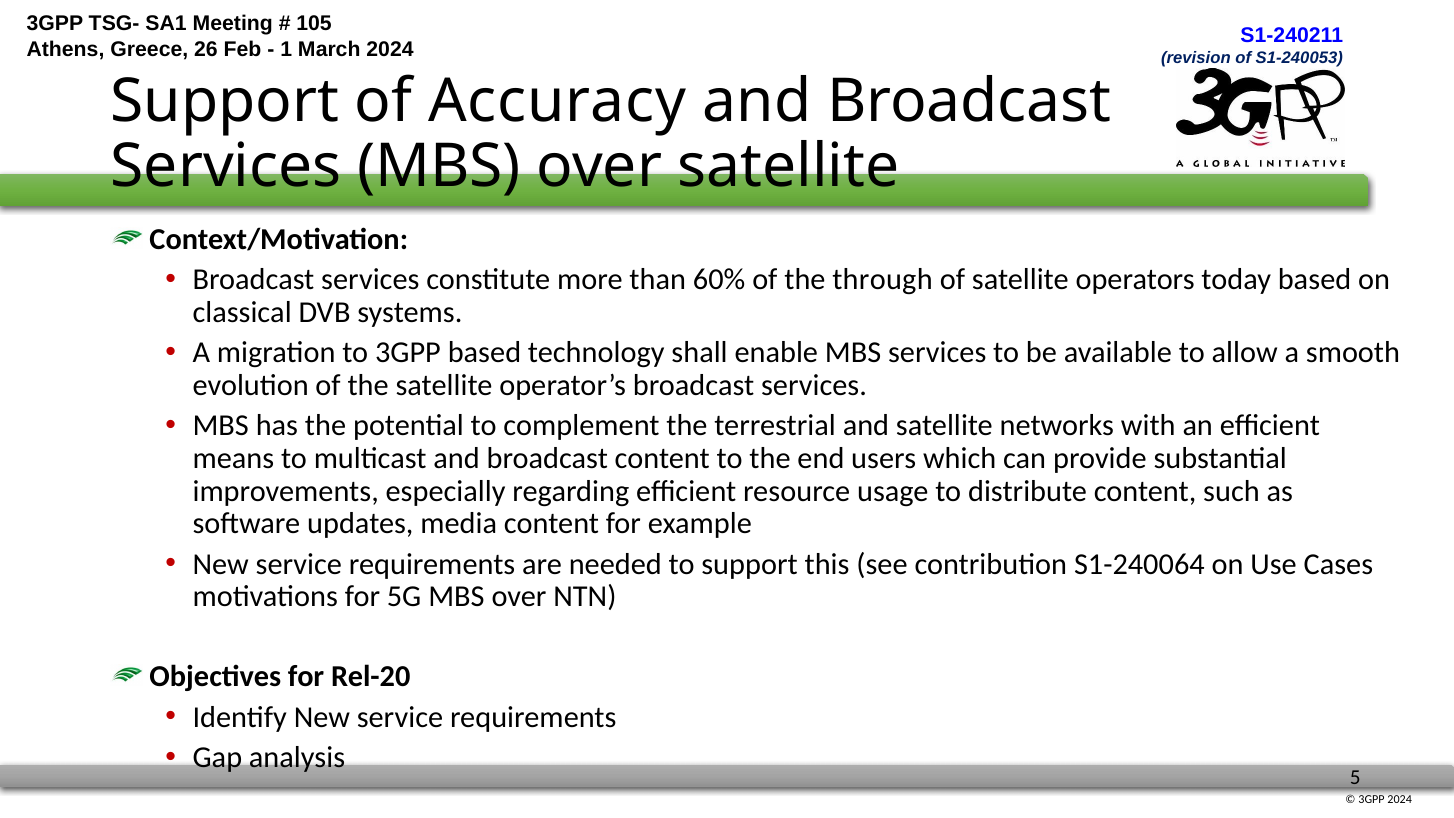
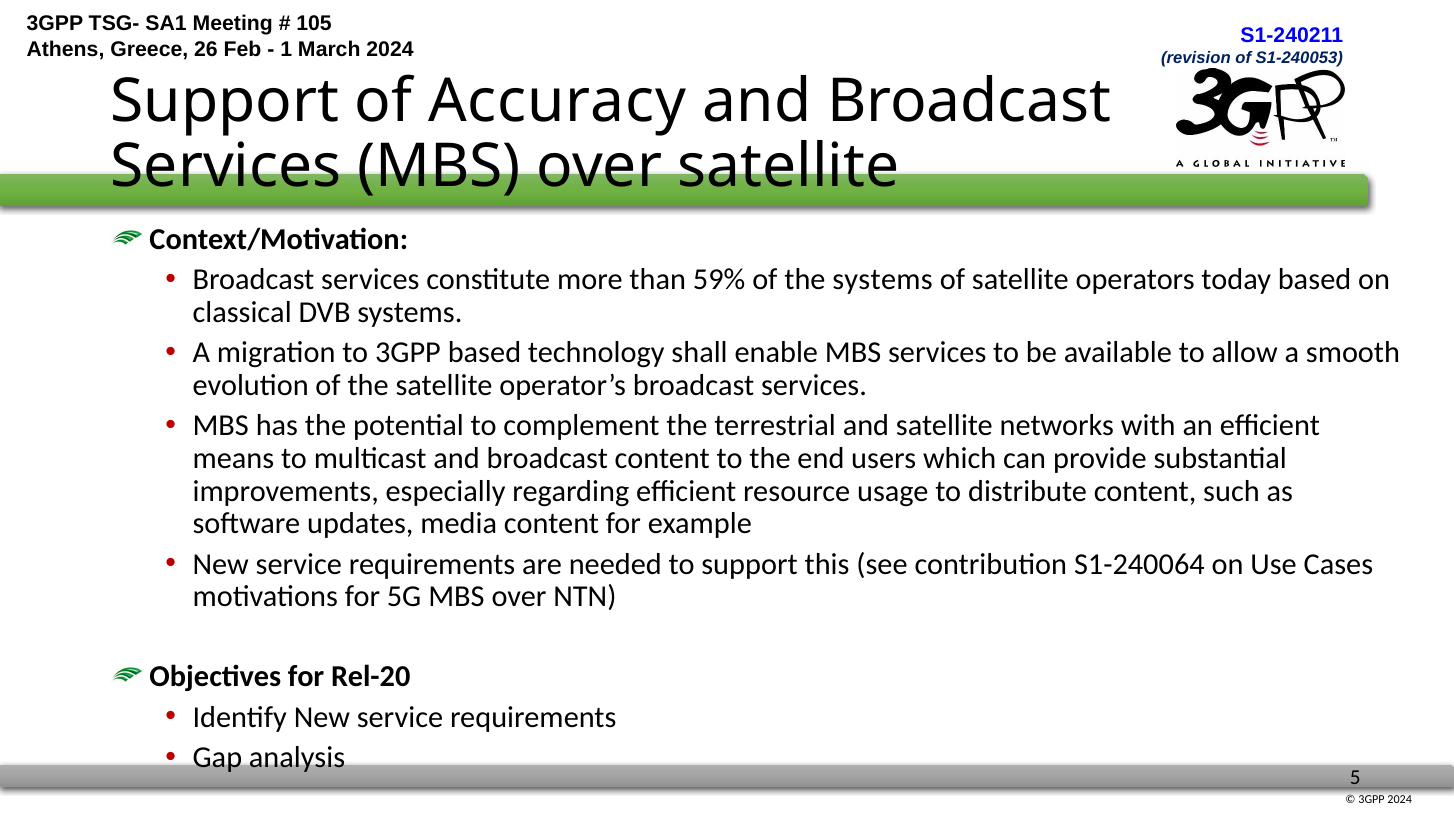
60%: 60% -> 59%
the through: through -> systems
